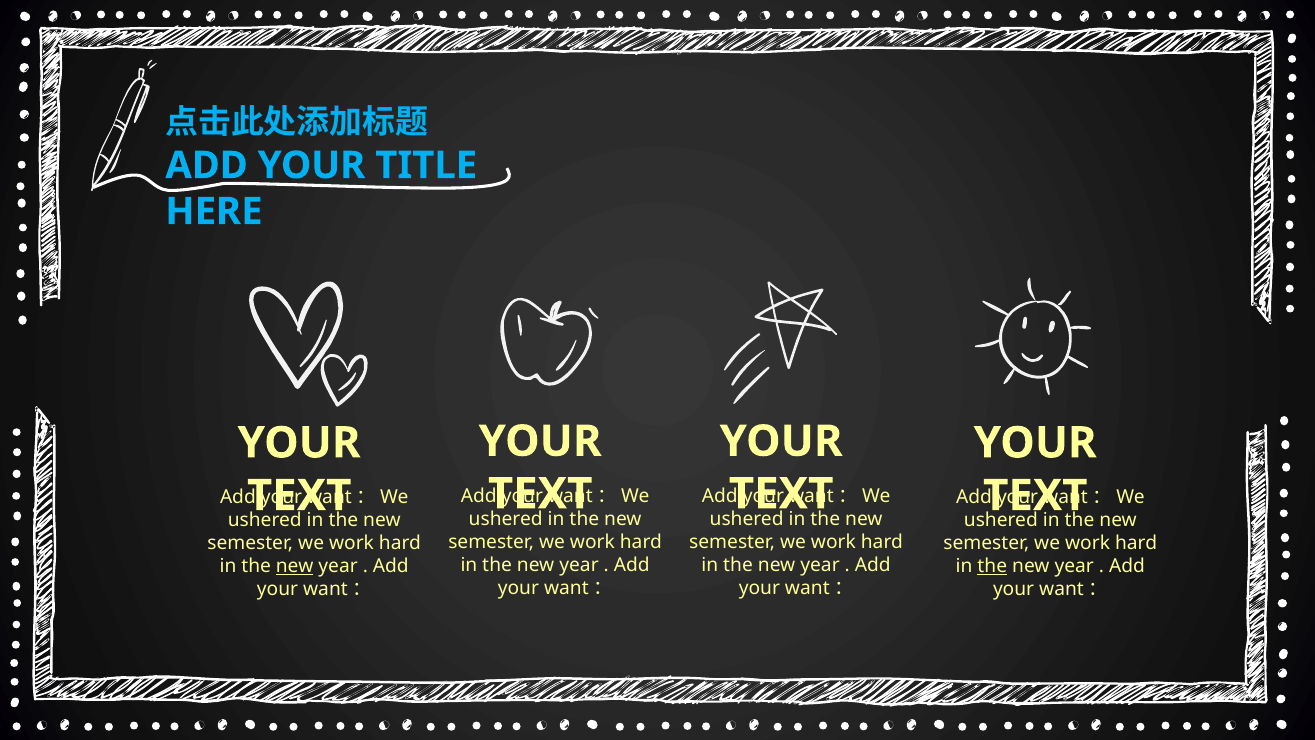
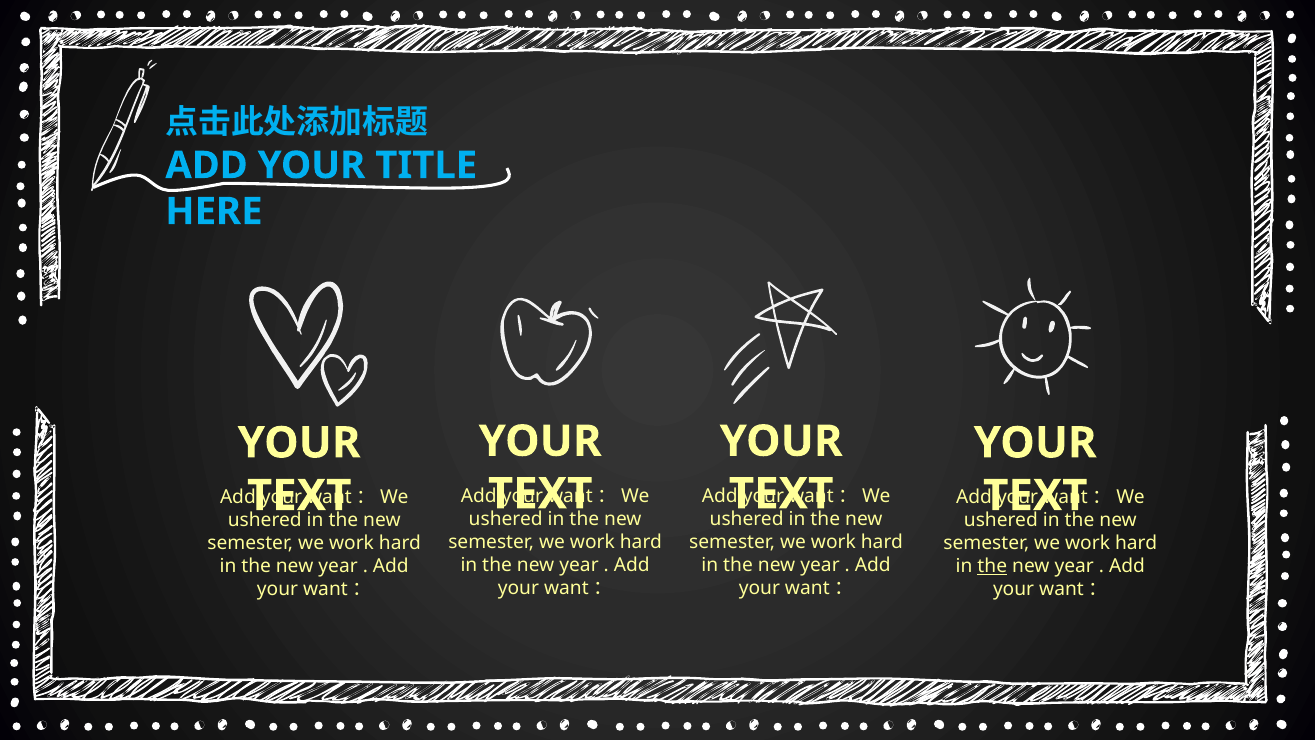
new at (295, 566) underline: present -> none
